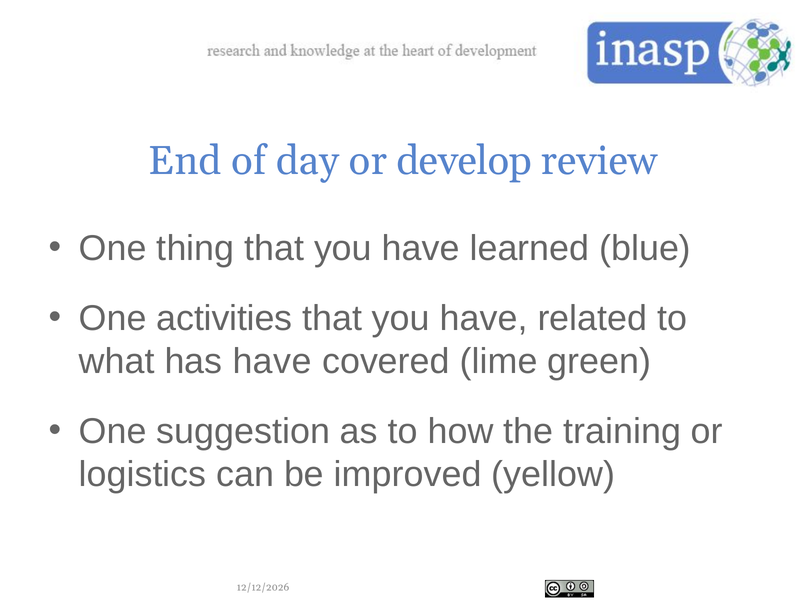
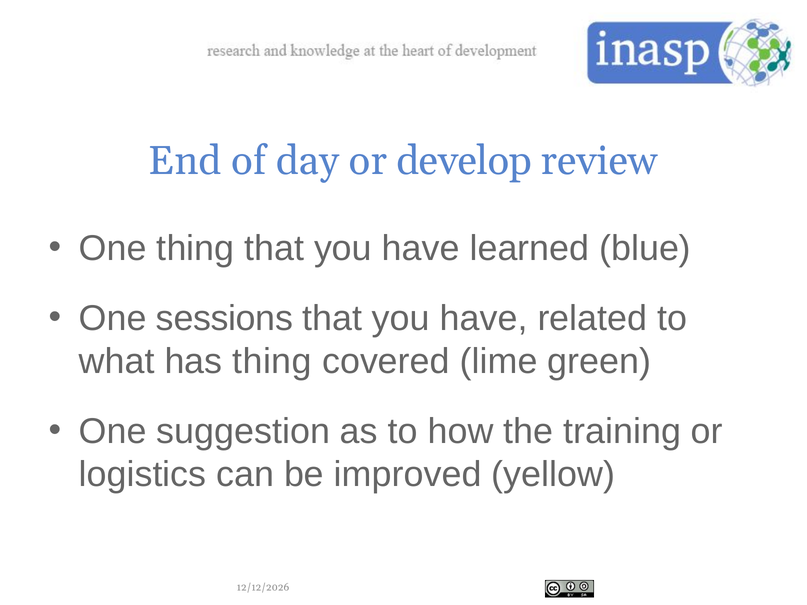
activities: activities -> sessions
has have: have -> thing
